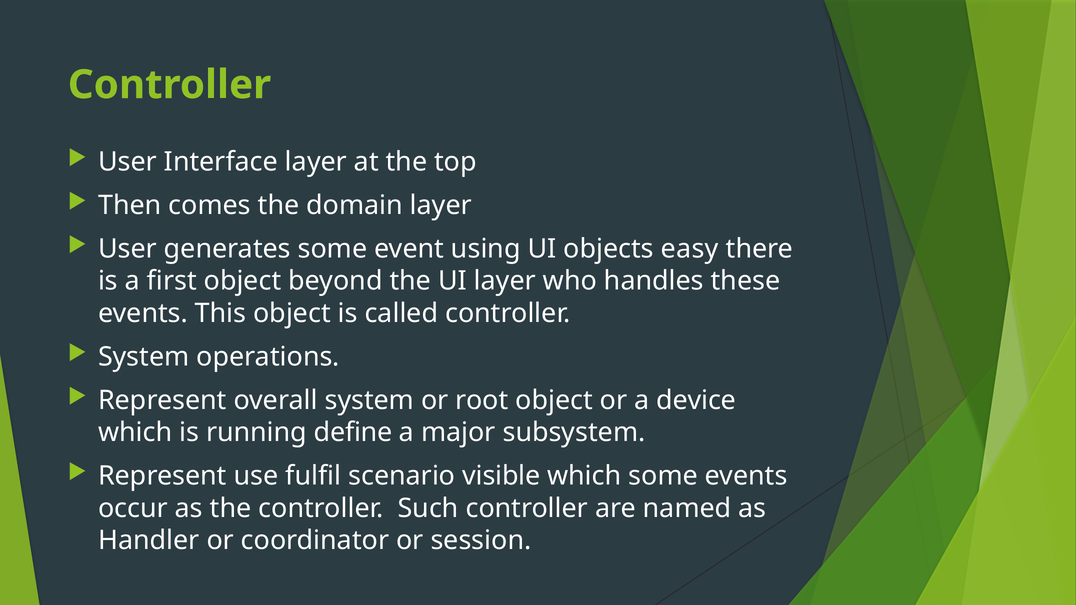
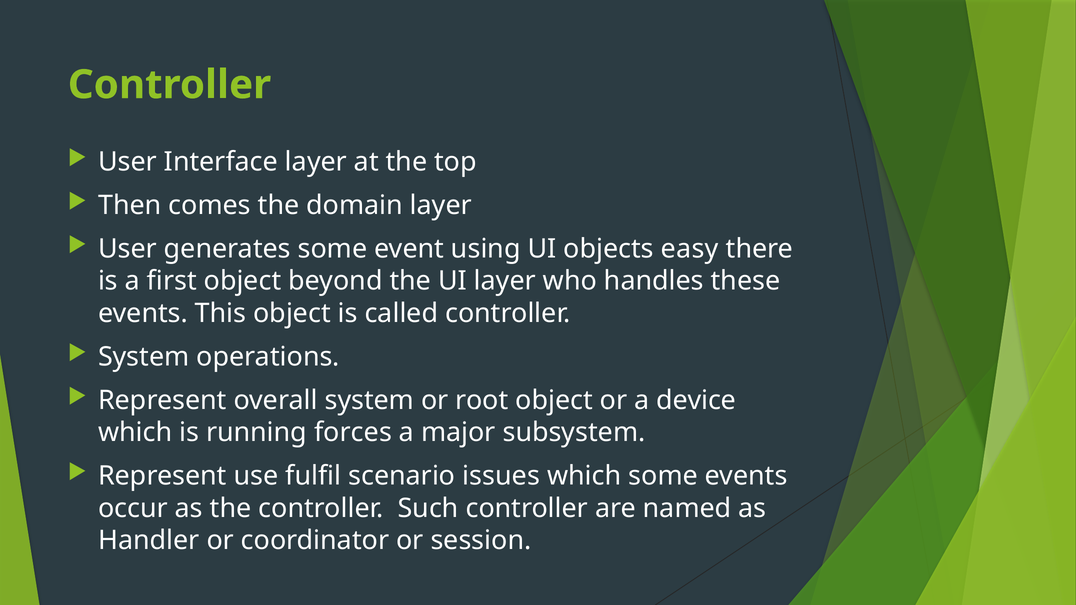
define: define -> forces
visible: visible -> issues
